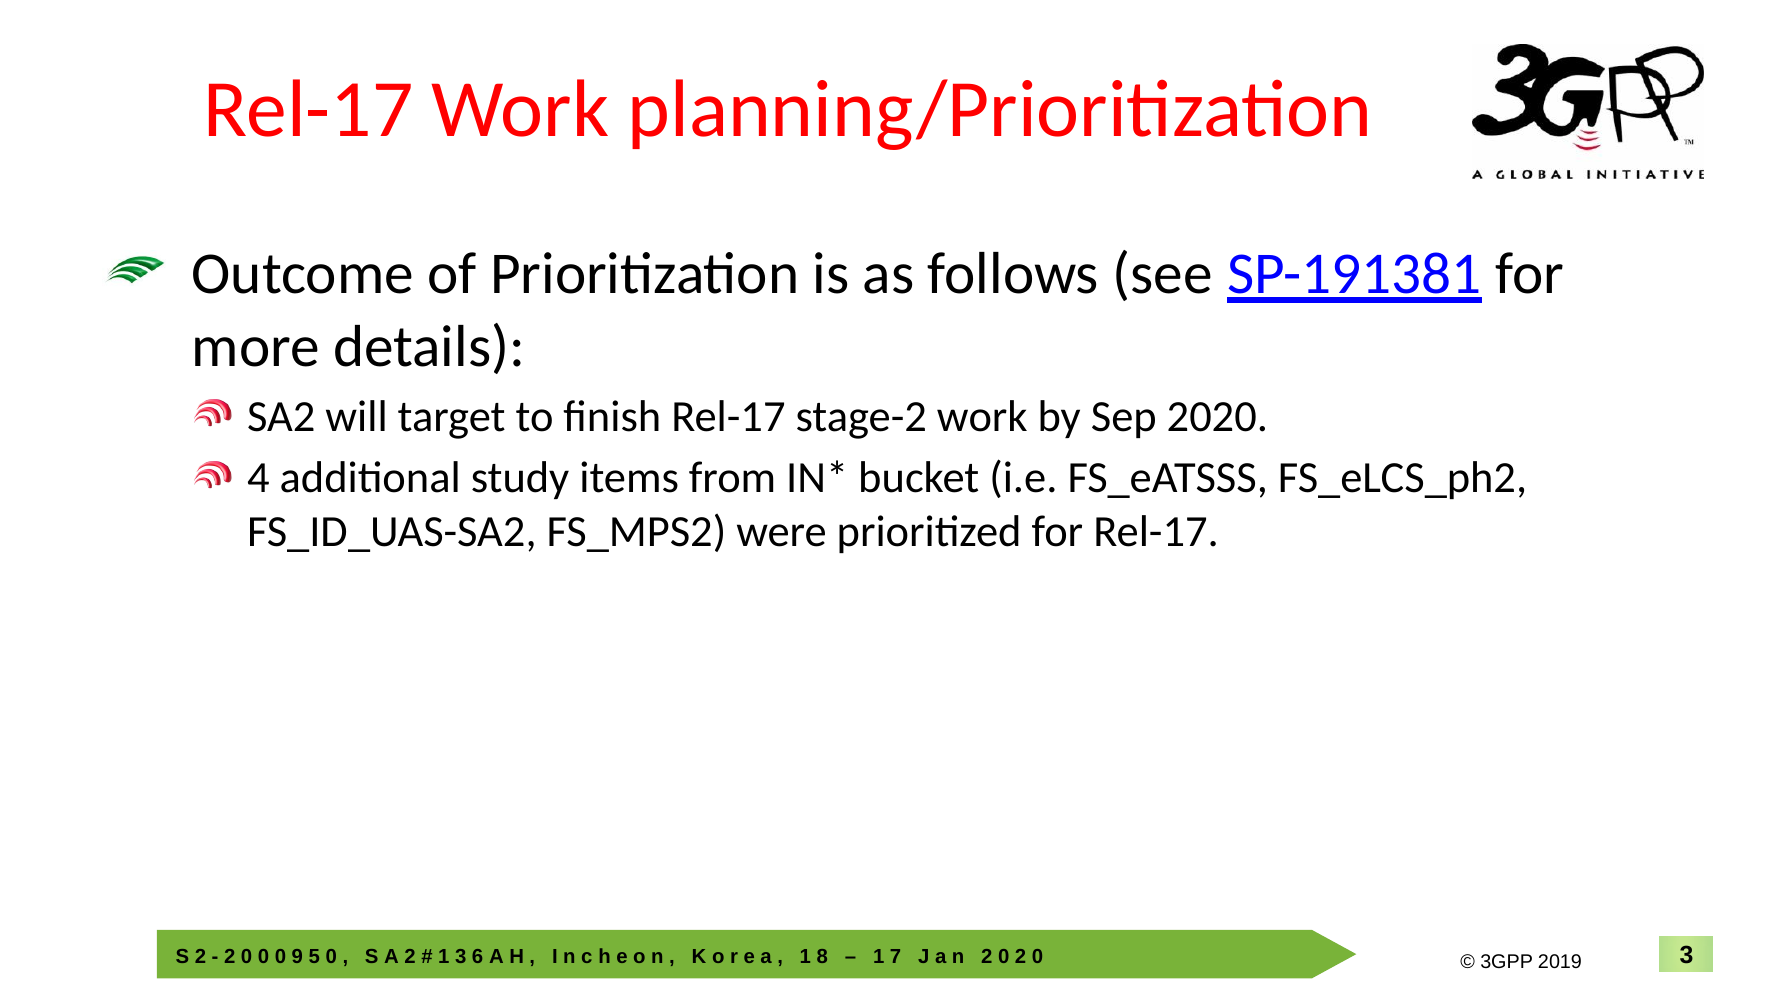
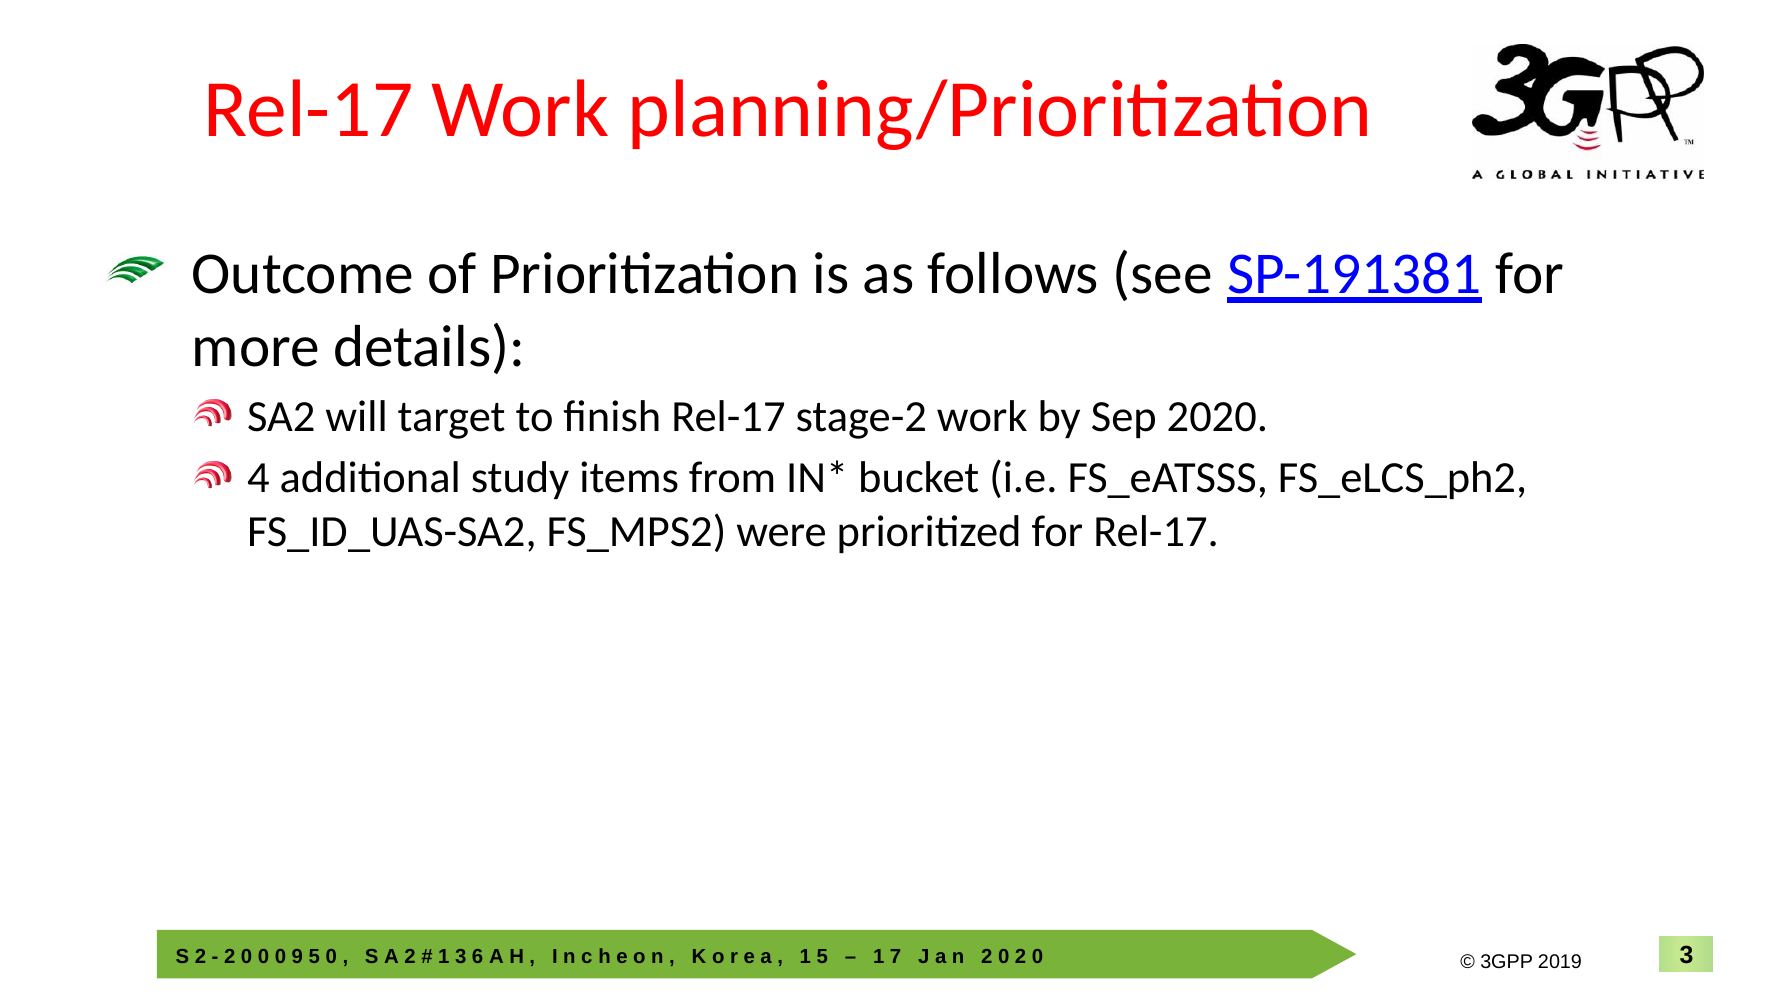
8 at (822, 957): 8 -> 5
